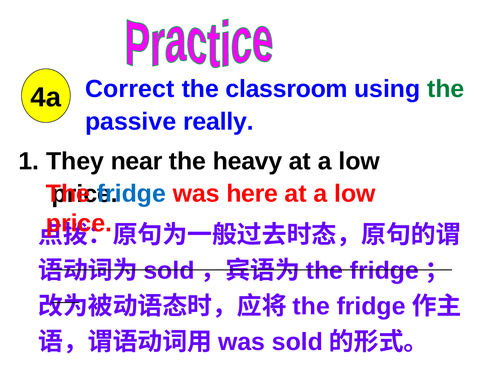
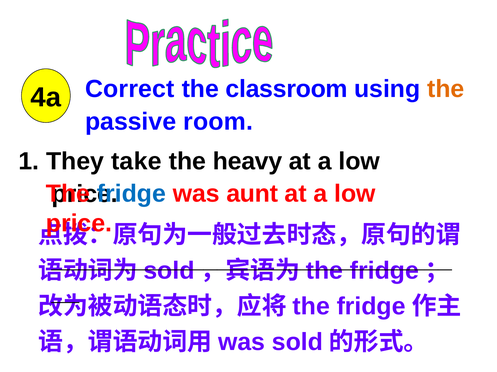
the at (446, 89) colour: green -> orange
really: really -> room
near: near -> take
here: here -> aunt
